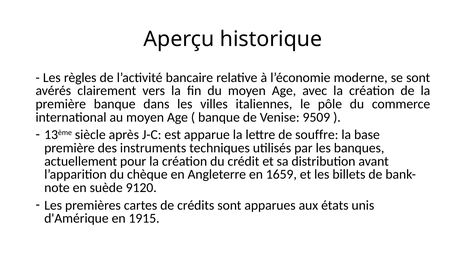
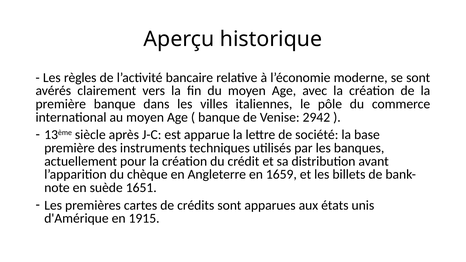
9509: 9509 -> 2942
souffre: souffre -> société
9120: 9120 -> 1651
